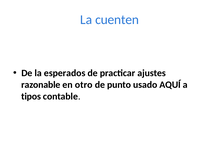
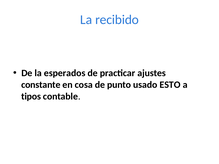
cuenten: cuenten -> recibido
razonable: razonable -> constante
otro: otro -> cosa
AQUÍ: AQUÍ -> ESTO
